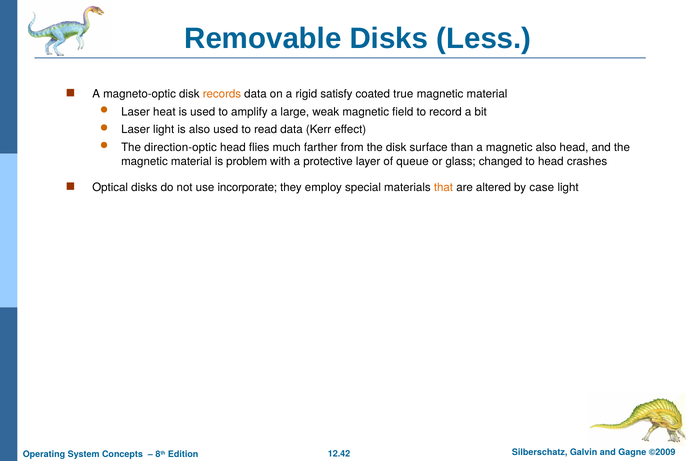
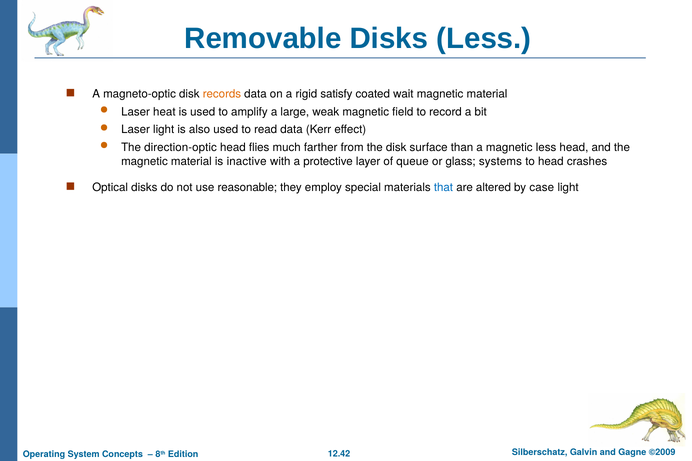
true: true -> wait
magnetic also: also -> less
problem: problem -> inactive
changed: changed -> systems
incorporate: incorporate -> reasonable
that colour: orange -> blue
